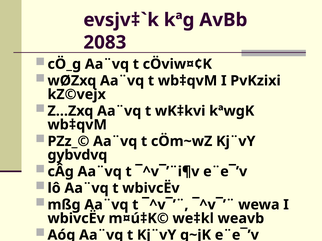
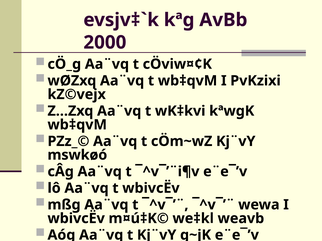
2083: 2083 -> 2000
gybvdvq: gybvdvq -> mswkøó
